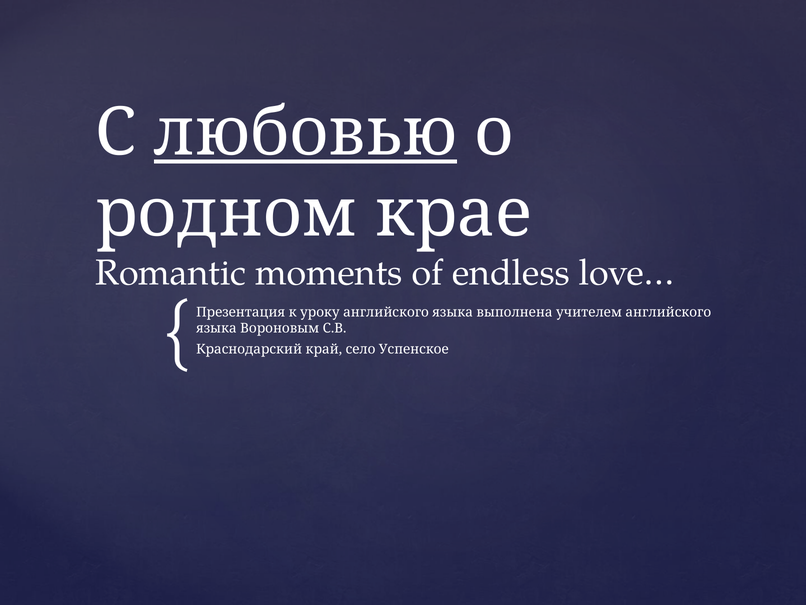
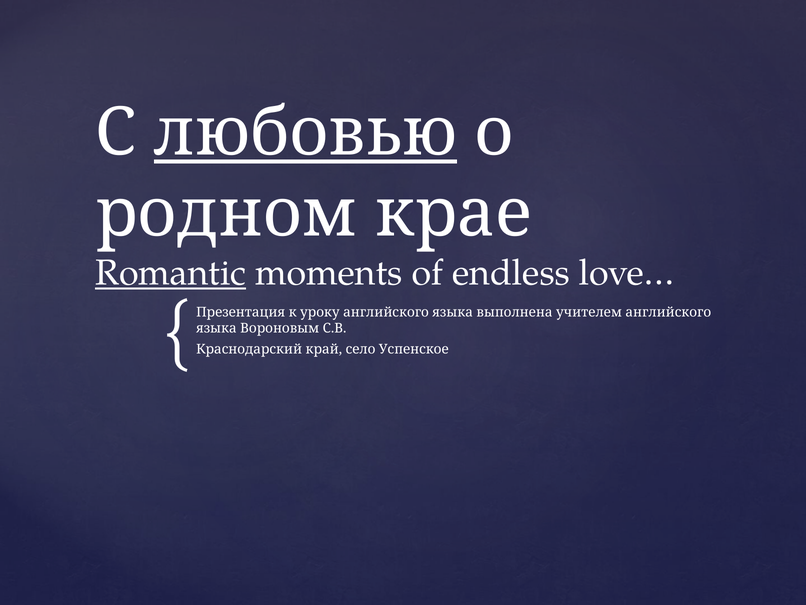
Romantic underline: none -> present
